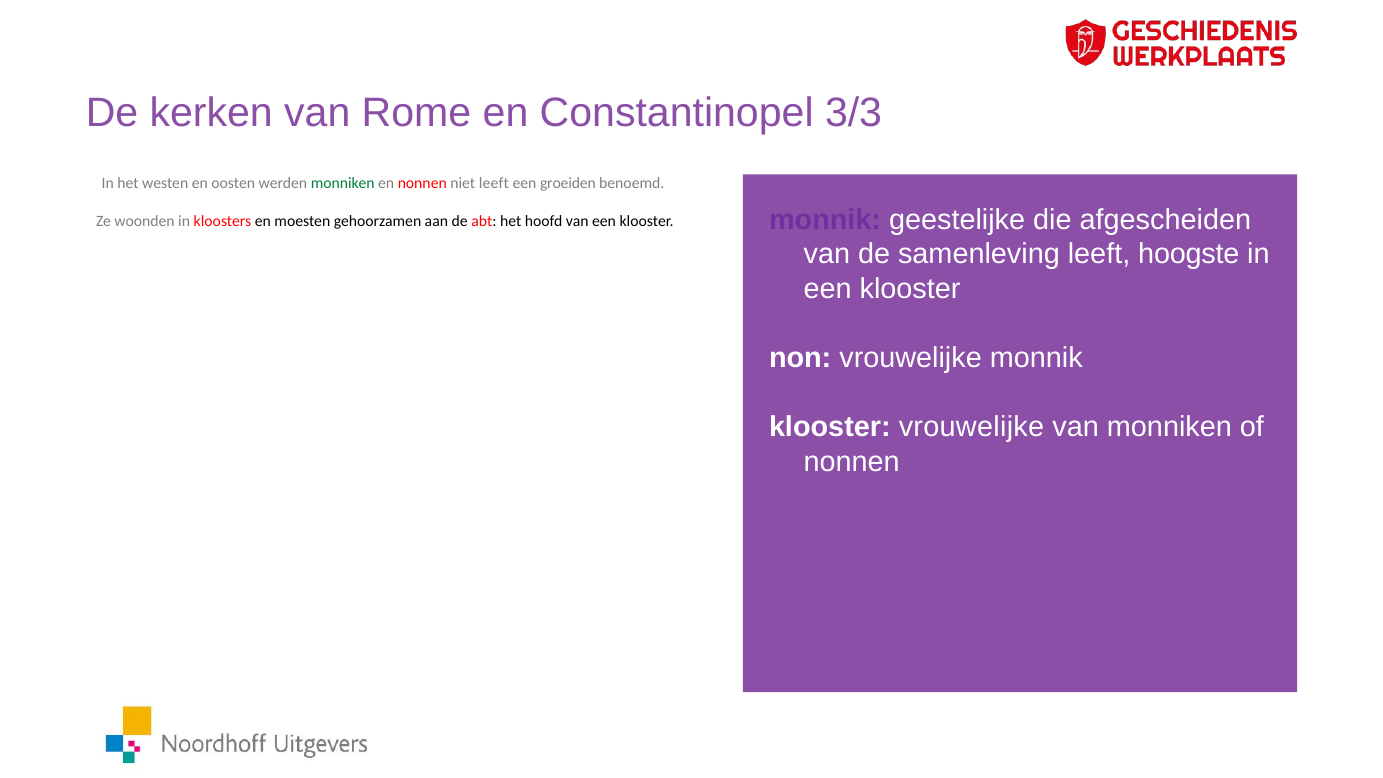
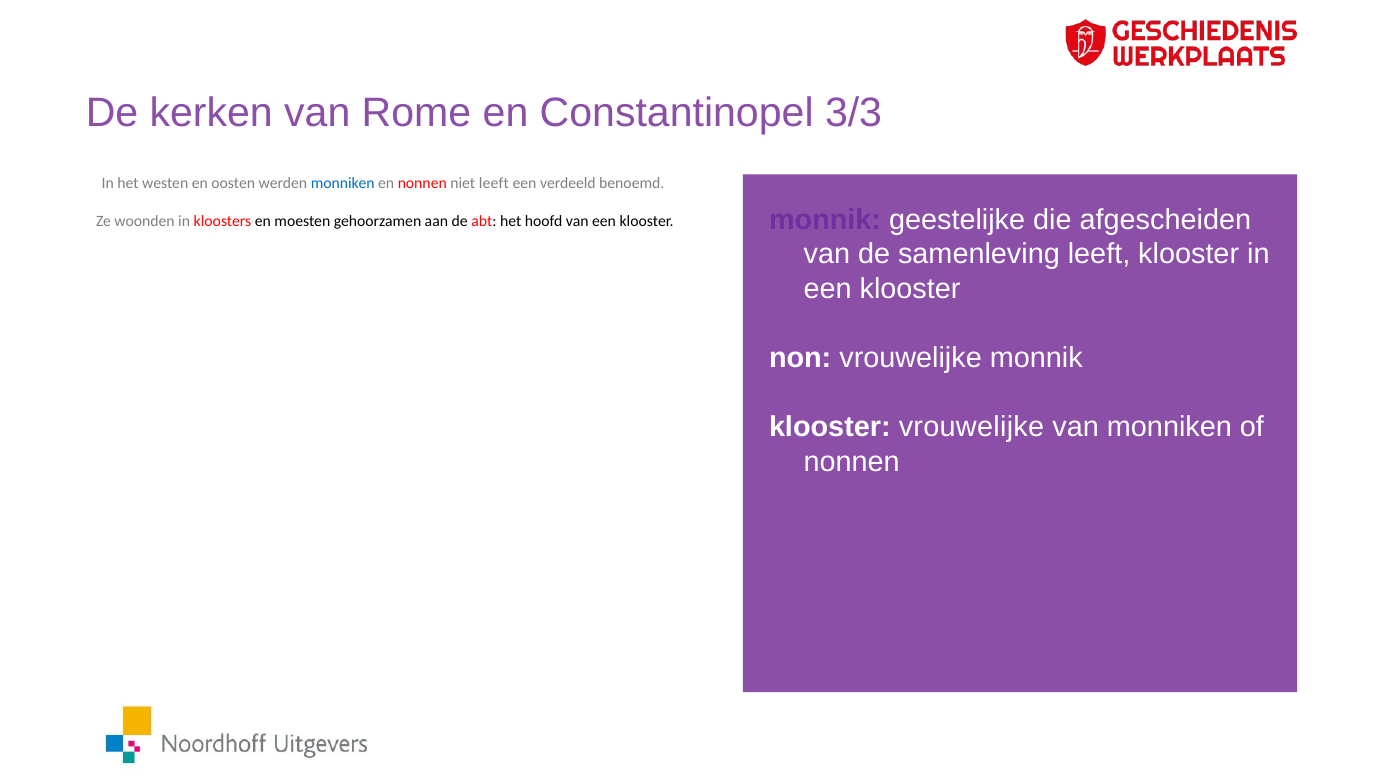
monniken at (343, 183) colour: green -> blue
groeiden: groeiden -> verdeeld
leeft hoogste: hoogste -> klooster
